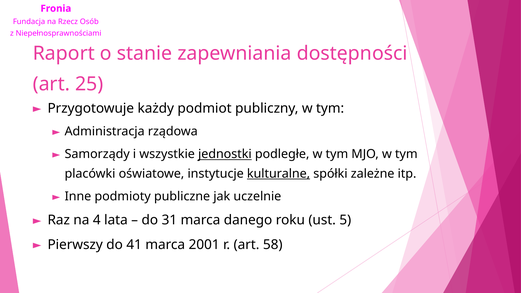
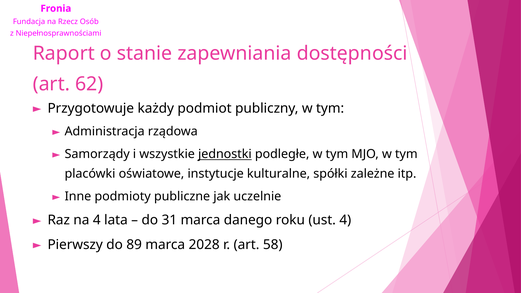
25: 25 -> 62
kulturalne underline: present -> none
ust 5: 5 -> 4
41: 41 -> 89
2001: 2001 -> 2028
